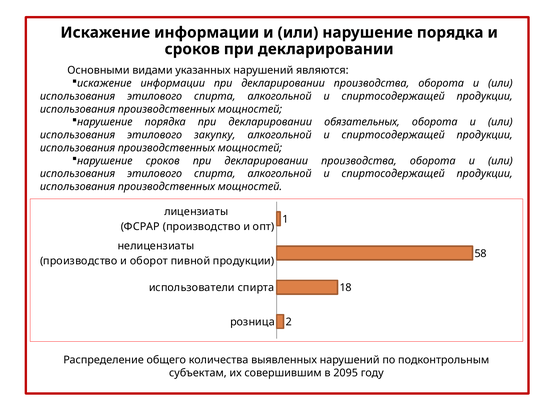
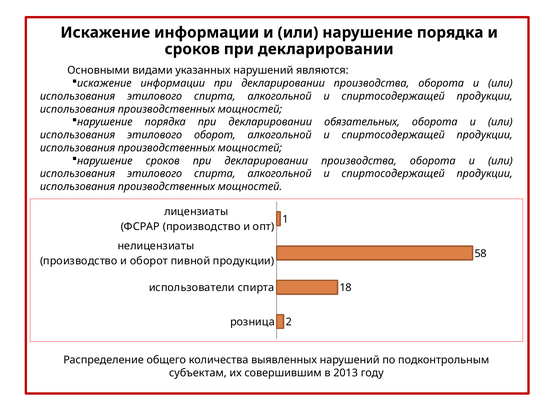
этилового закупку: закупку -> оборот
2095: 2095 -> 2013
